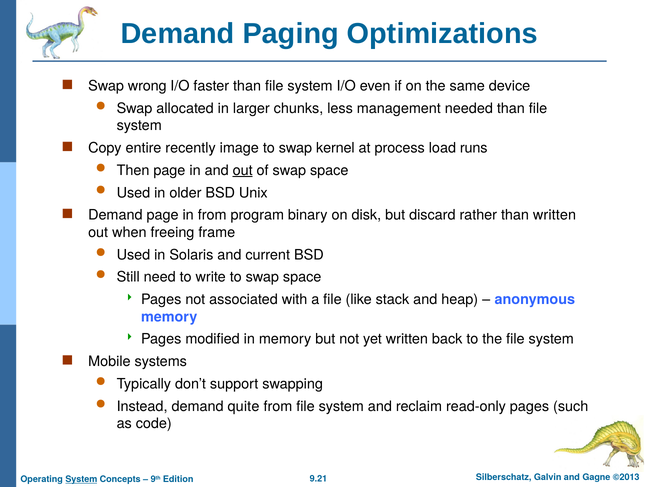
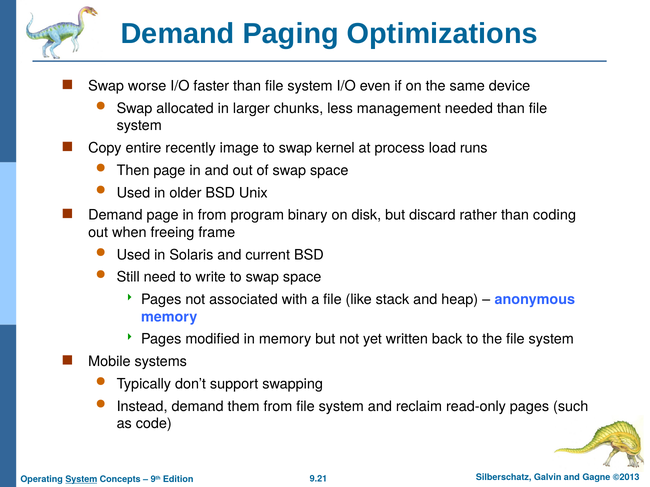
wrong: wrong -> worse
out at (243, 171) underline: present -> none
than written: written -> coding
quite: quite -> them
